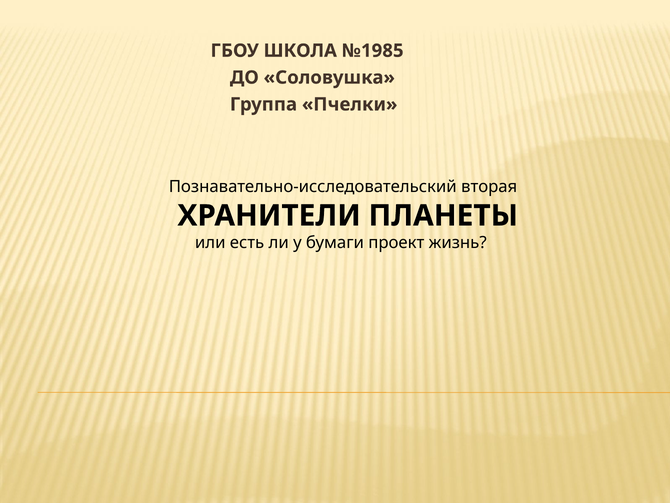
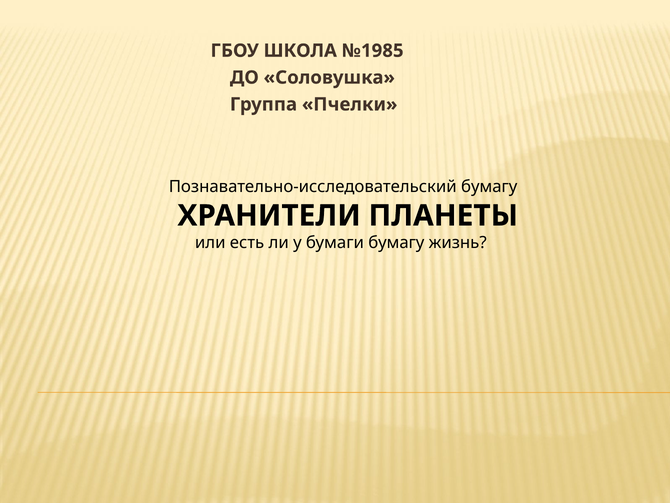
Познавательно-исследовательский вторая: вторая -> бумагу
бумаги проект: проект -> бумагу
